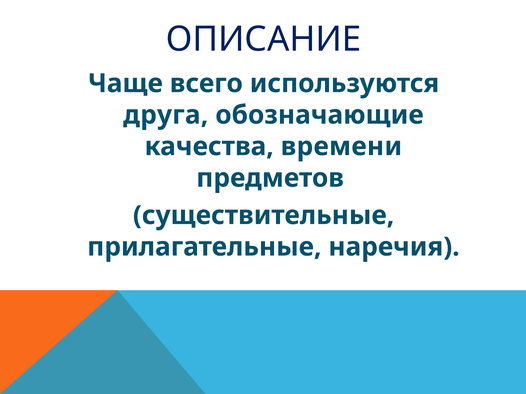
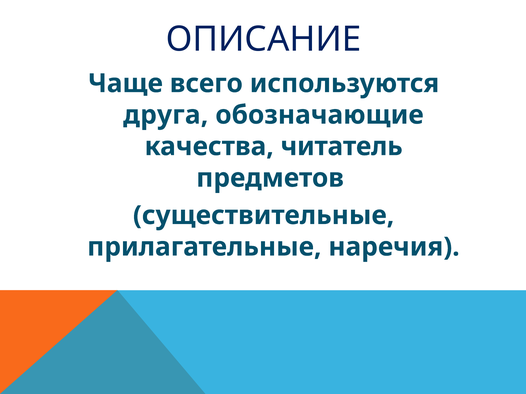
времени: времени -> читатель
